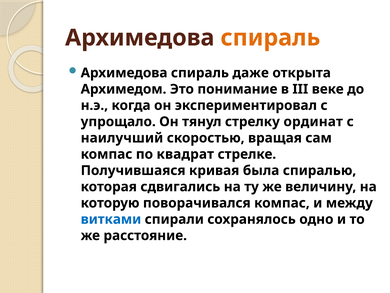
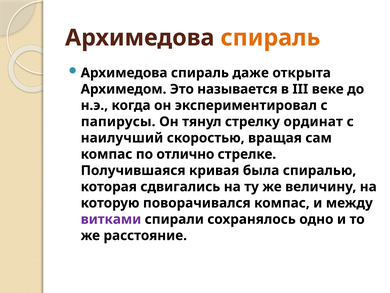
понимание: понимание -> называется
упрощало: упрощало -> папирусы
квадрат: квадрат -> отлично
витками colour: blue -> purple
